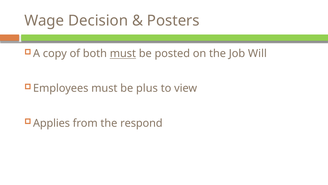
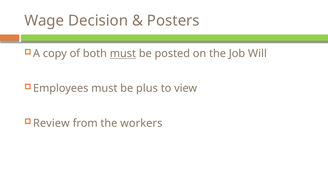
Applies: Applies -> Review
respond: respond -> workers
